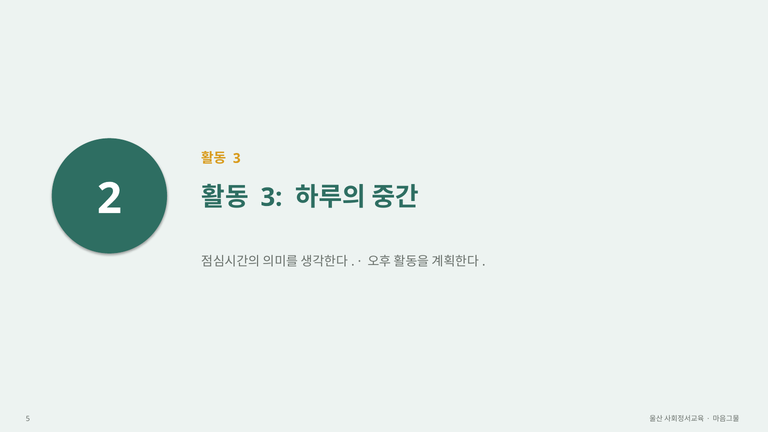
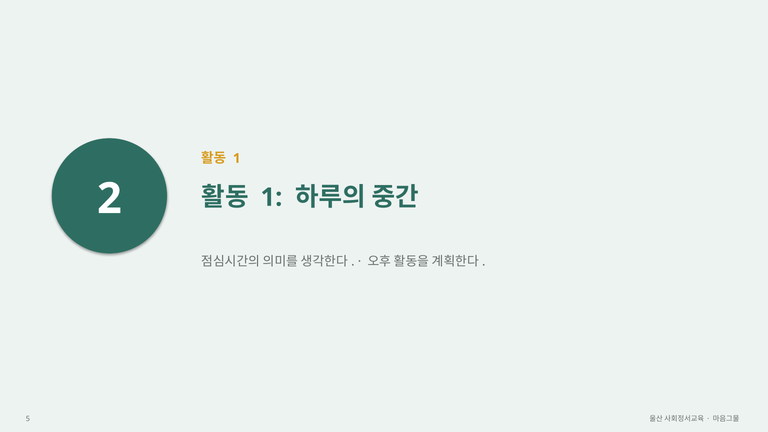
3 at (237, 158): 3 -> 1
3 at (271, 197): 3 -> 1
